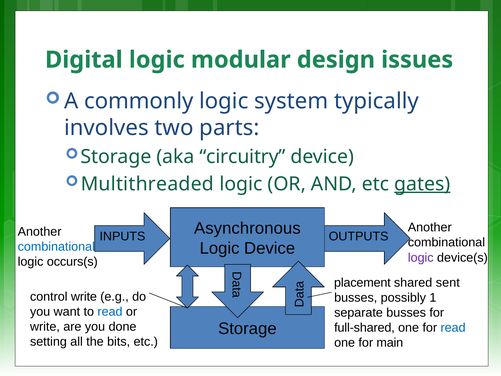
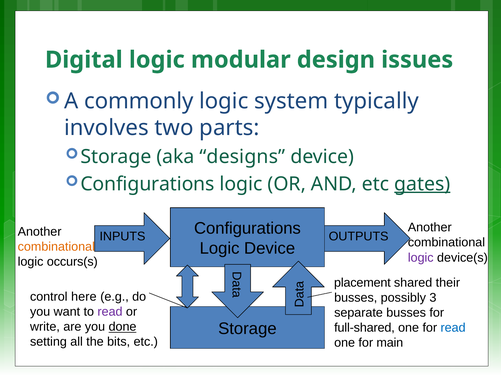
circuitry: circuitry -> designs
Multithreaded at (147, 184): Multithreaded -> Configurations
INPUTS Asynchronous: Asynchronous -> Configurations
combinational at (56, 246) colour: blue -> orange
sent: sent -> their
control write: write -> here
1: 1 -> 3
read at (110, 312) colour: blue -> purple
done underline: none -> present
